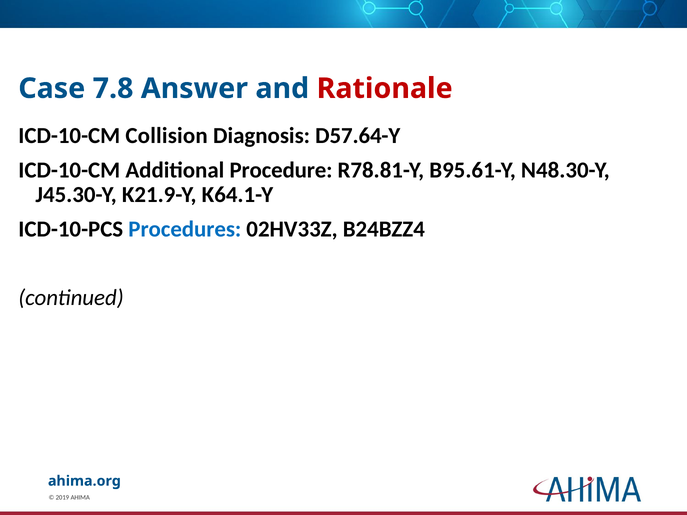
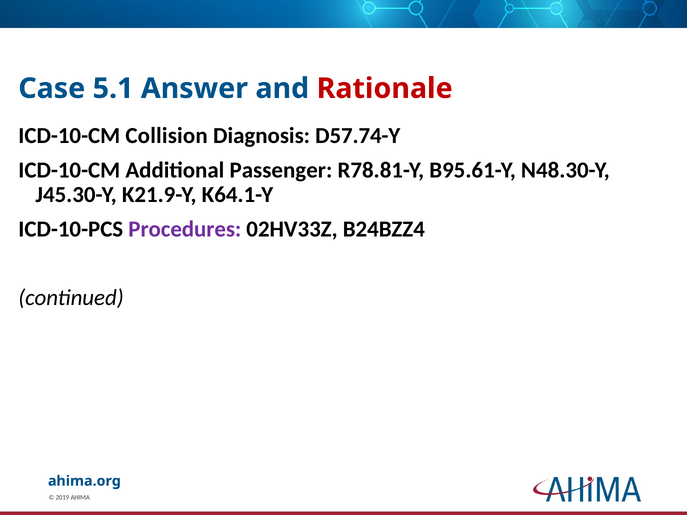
7.8: 7.8 -> 5.1
D57.64-Y: D57.64-Y -> D57.74-Y
Procedure: Procedure -> Passenger
Procedures colour: blue -> purple
